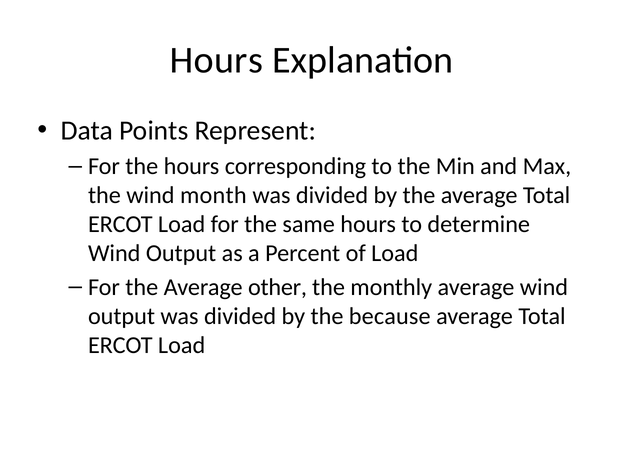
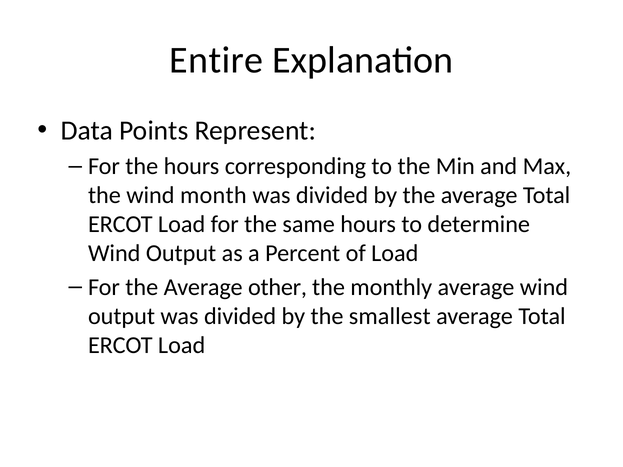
Hours at (216, 60): Hours -> Entire
because: because -> smallest
